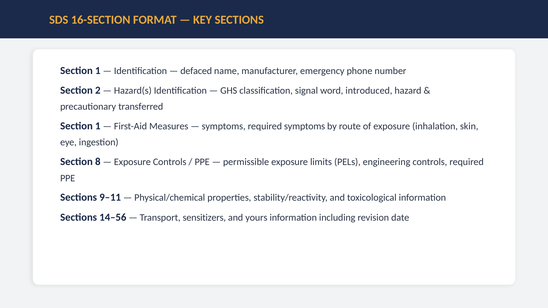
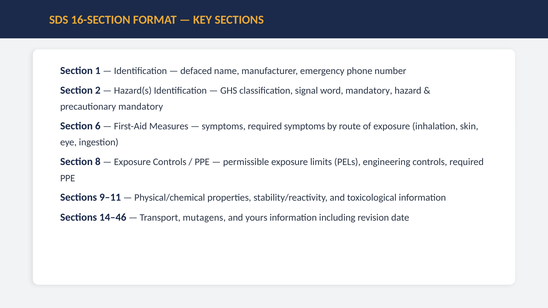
word introduced: introduced -> mandatory
precautionary transferred: transferred -> mandatory
1 at (98, 126): 1 -> 6
14–56: 14–56 -> 14–46
sensitizers: sensitizers -> mutagens
